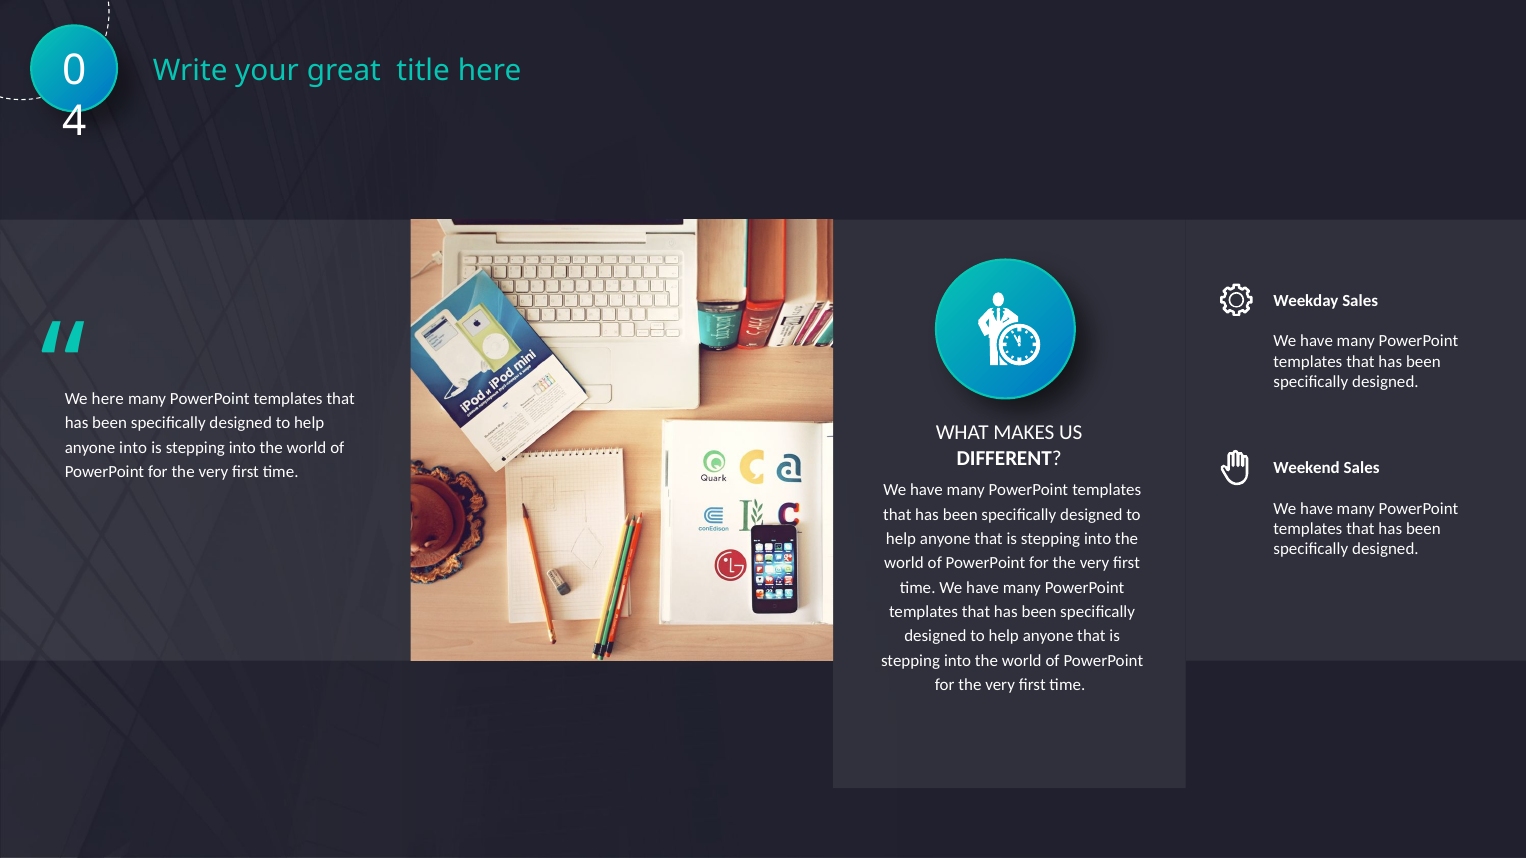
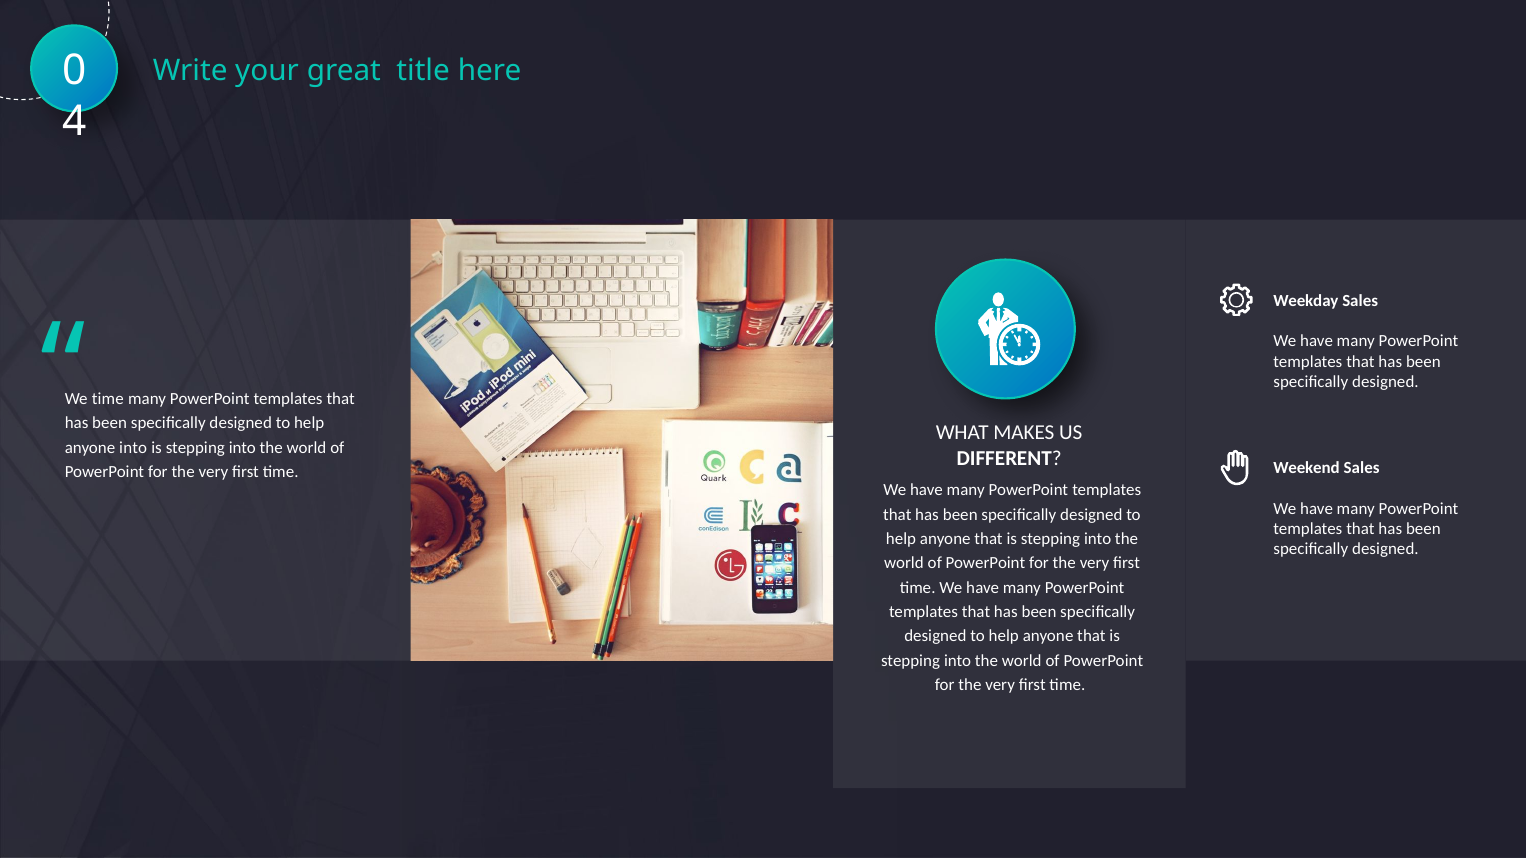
here at (108, 399): here -> time
